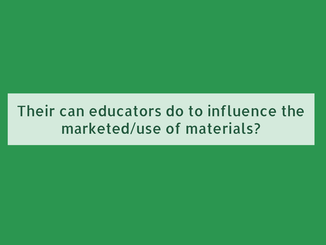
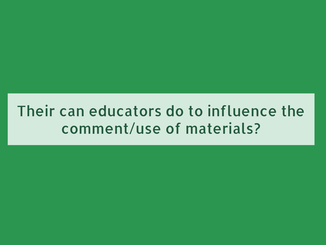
marketed/use: marketed/use -> comment/use
